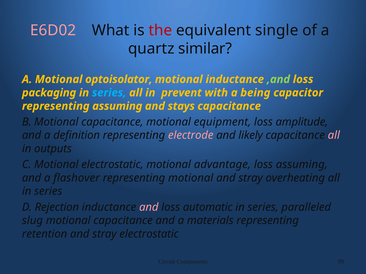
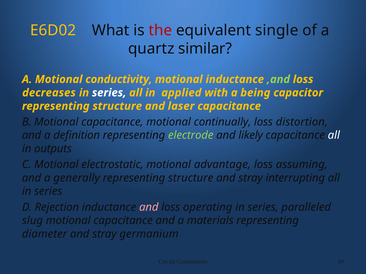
E6D02 colour: pink -> yellow
optoisolator: optoisolator -> conductivity
packaging: packaging -> decreases
series at (109, 93) colour: light blue -> white
prevent: prevent -> applied
assuming at (117, 106): assuming -> structure
stays: stays -> laser
equipment: equipment -> continually
amplitude: amplitude -> distortion
electrode colour: pink -> light green
all at (334, 136) colour: pink -> white
flashover: flashover -> generally
motional at (191, 178): motional -> structure
overheating: overheating -> interrupting
automatic: automatic -> operating
retention: retention -> diameter
stray electrostatic: electrostatic -> germanium
